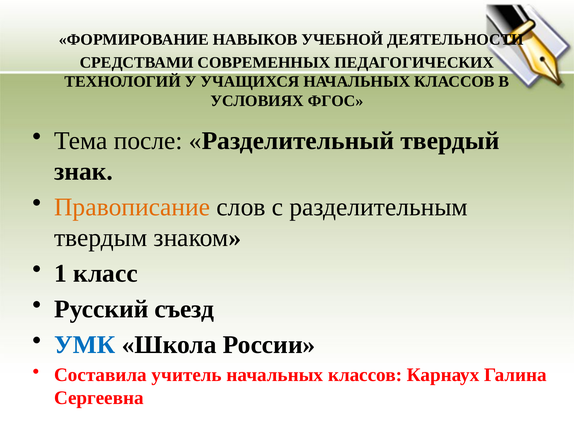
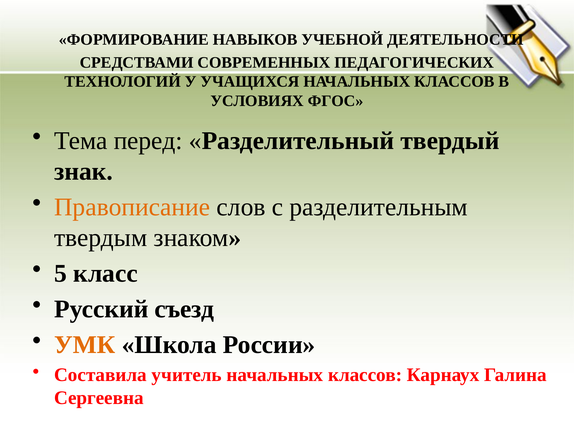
после: после -> перед
1: 1 -> 5
УМК colour: blue -> orange
